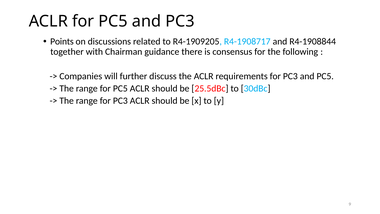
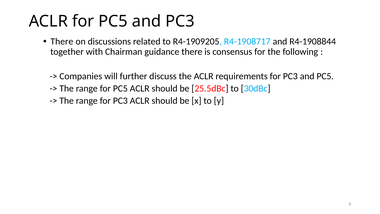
Points at (62, 41): Points -> There
